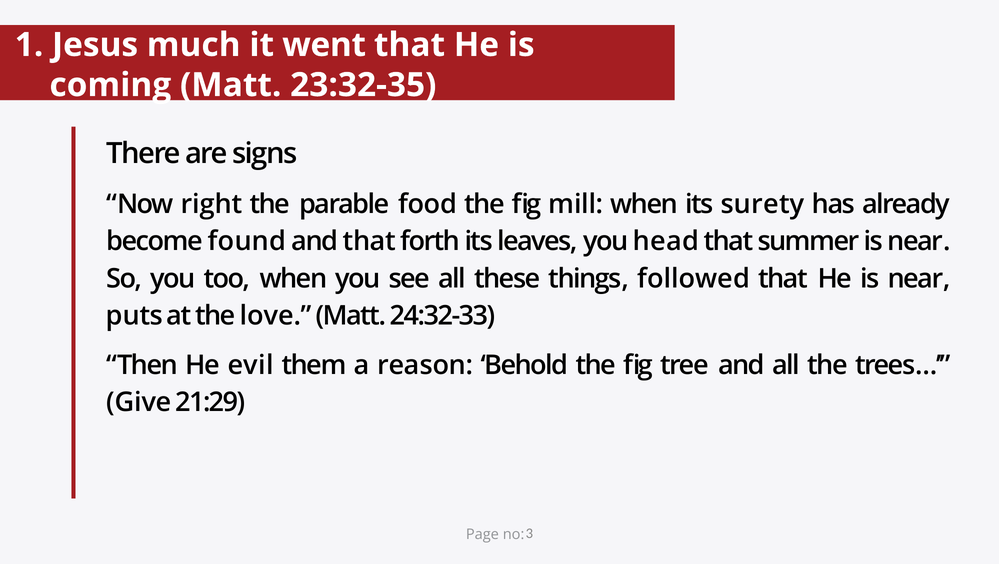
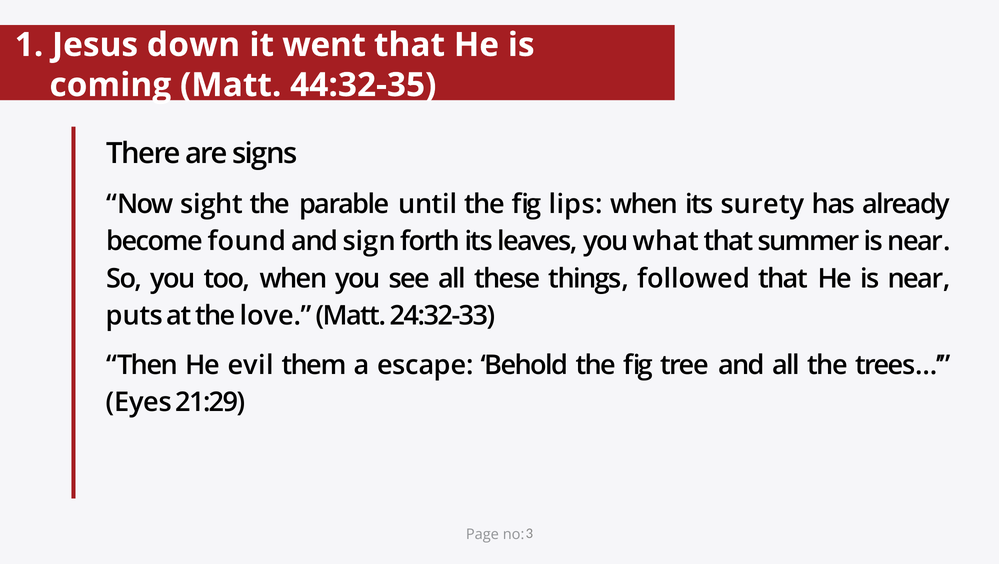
much: much -> down
23:32-35: 23:32-35 -> 44:32-35
right: right -> sight
food: food -> until
mill: mill -> lips
and that: that -> sign
head: head -> what
reason: reason -> escape
Give: Give -> Eyes
